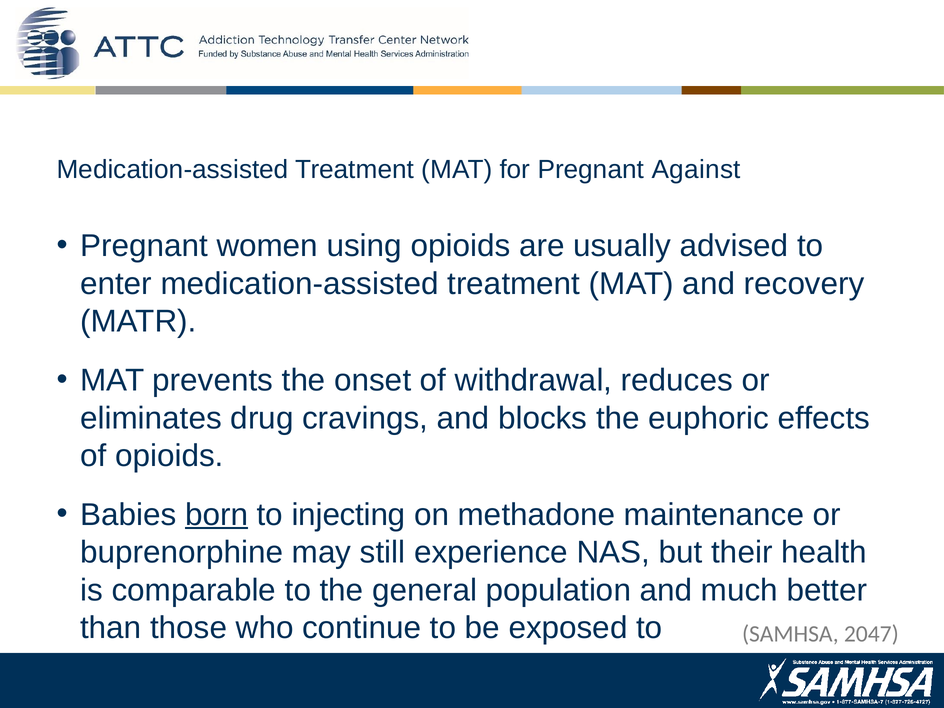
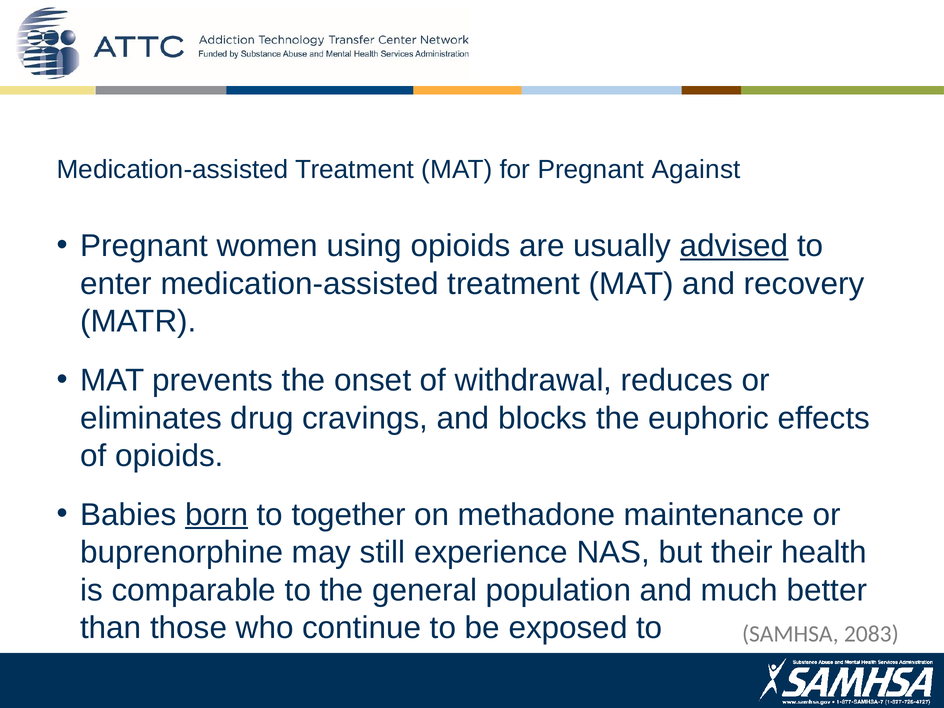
advised underline: none -> present
injecting: injecting -> together
2047: 2047 -> 2083
